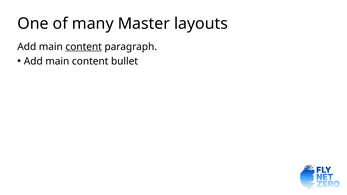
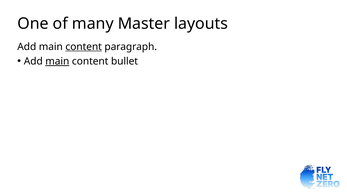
main at (57, 61) underline: none -> present
